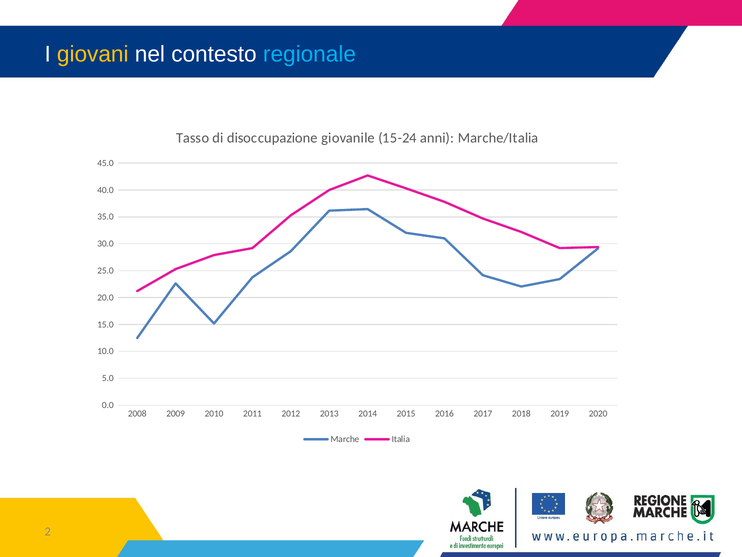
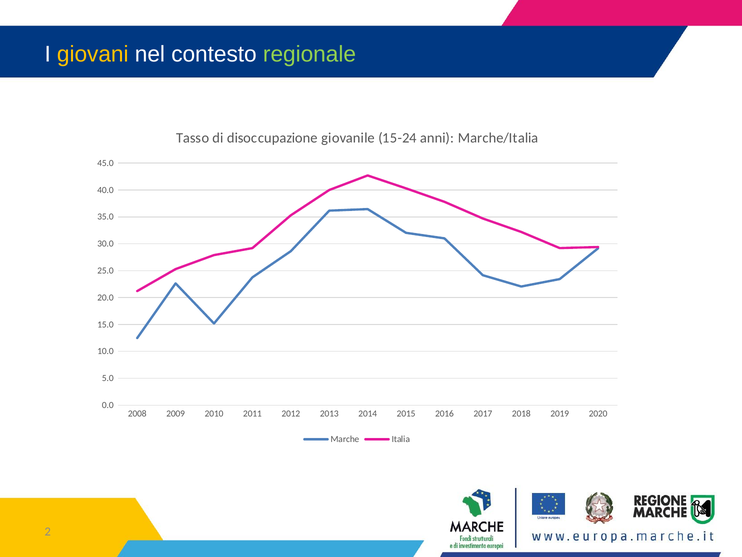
regionale colour: light blue -> light green
